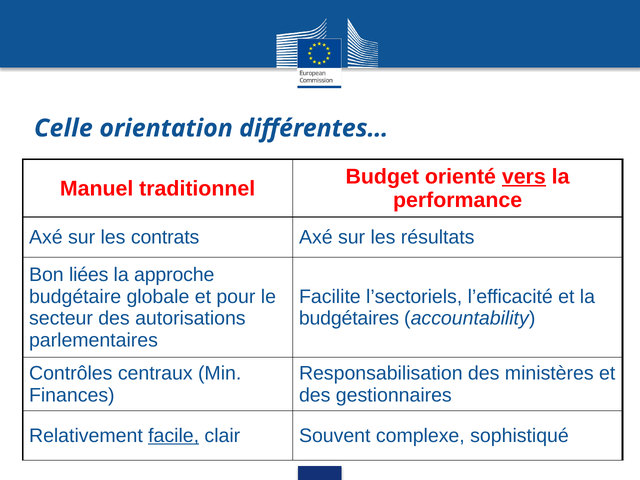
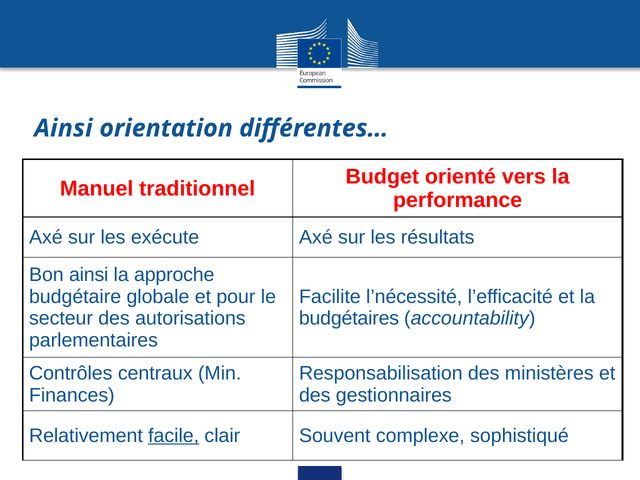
Celle at (63, 128): Celle -> Ainsi
vers underline: present -> none
contrats: contrats -> exécute
Bon liées: liées -> ainsi
l’sectoriels: l’sectoriels -> l’nécessité
